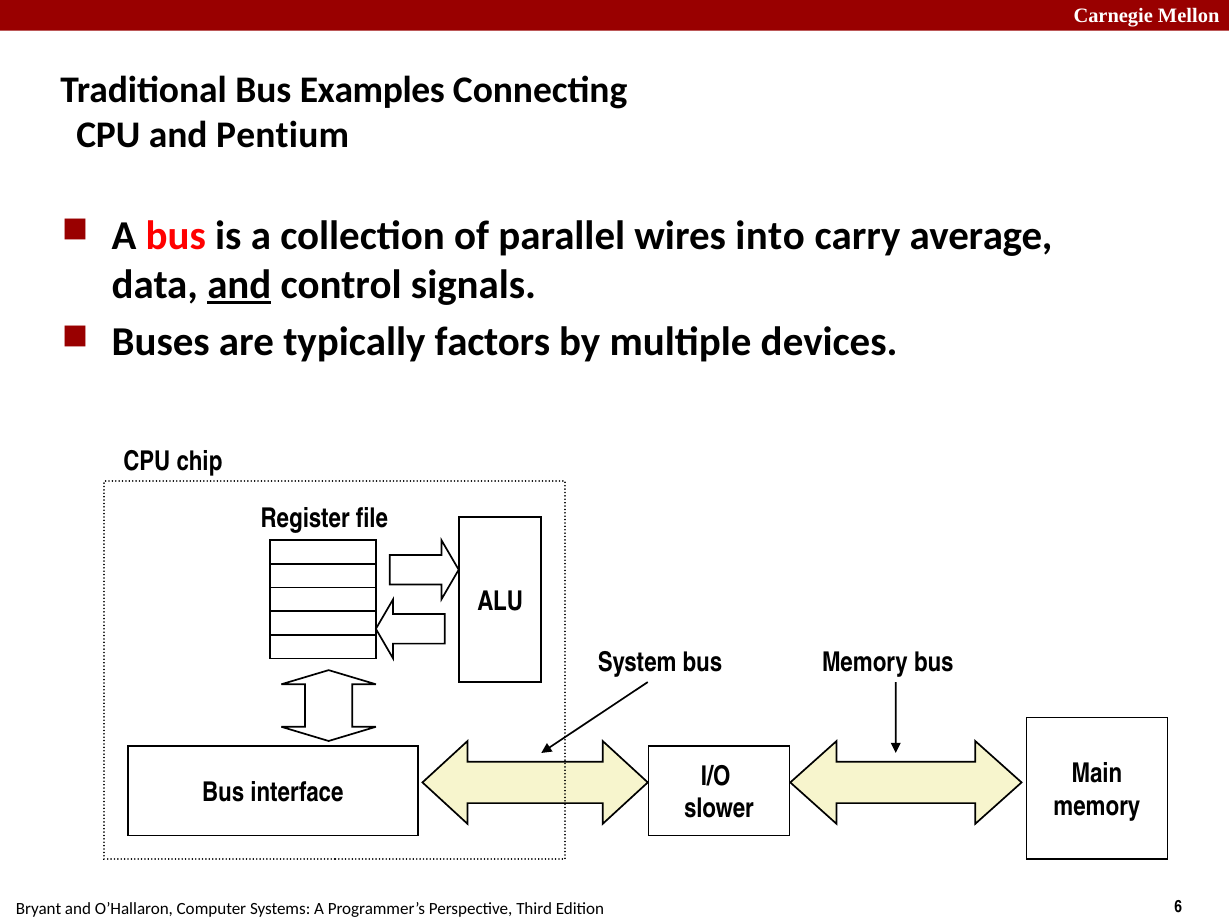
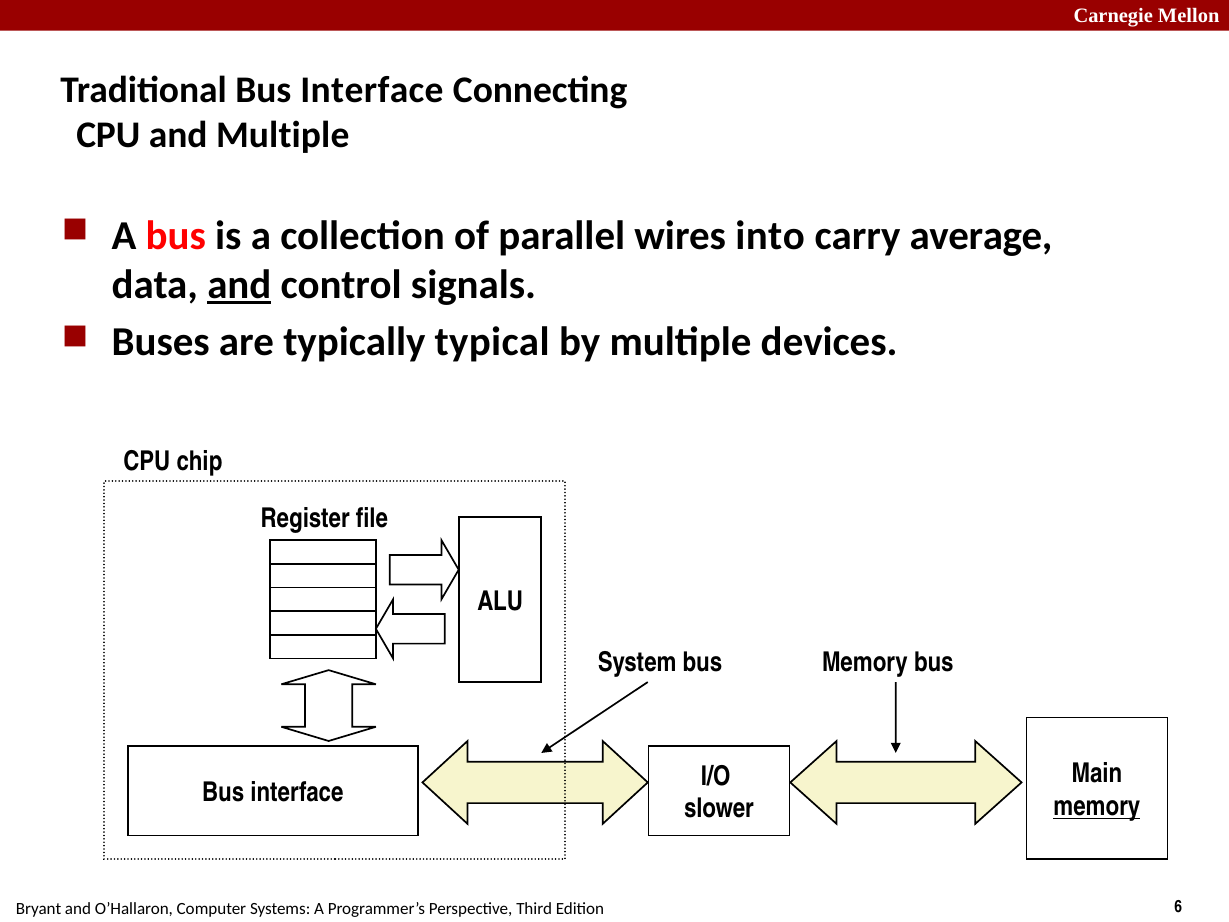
Traditional Bus Examples: Examples -> Interface
and Pentium: Pentium -> Multiple
factors: factors -> typical
memory at (1097, 806) underline: none -> present
